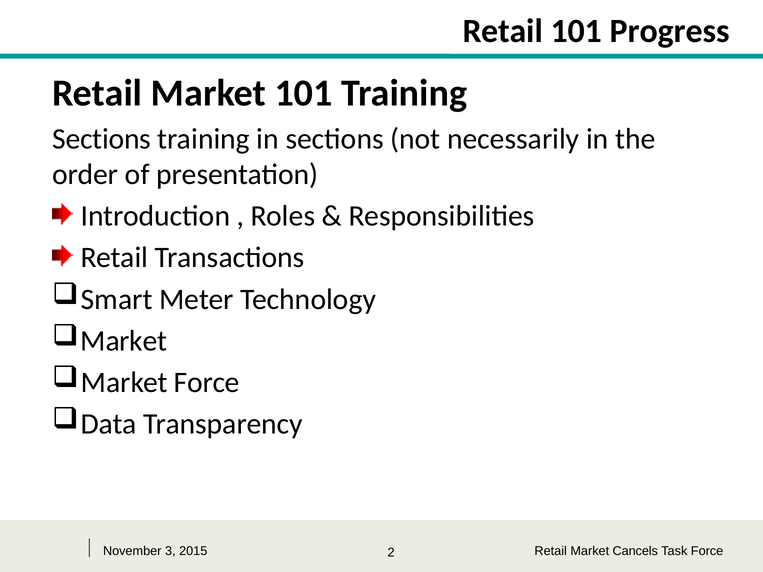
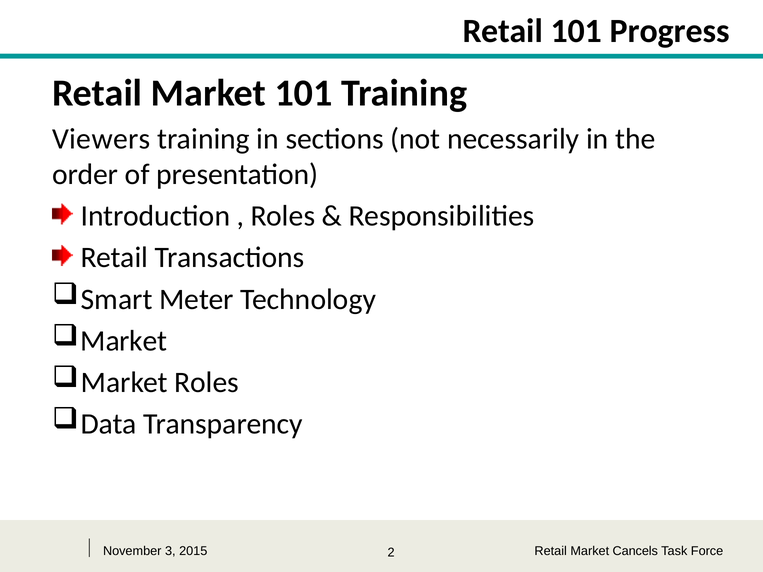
Sections at (102, 139): Sections -> Viewers
Market Force: Force -> Roles
